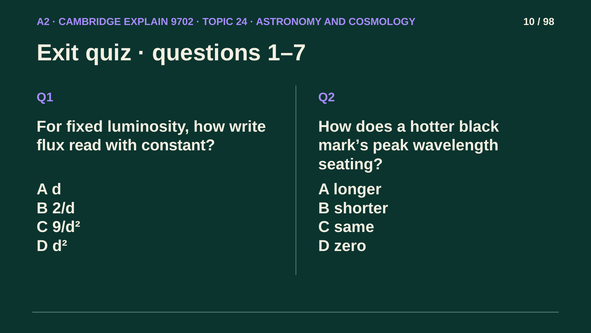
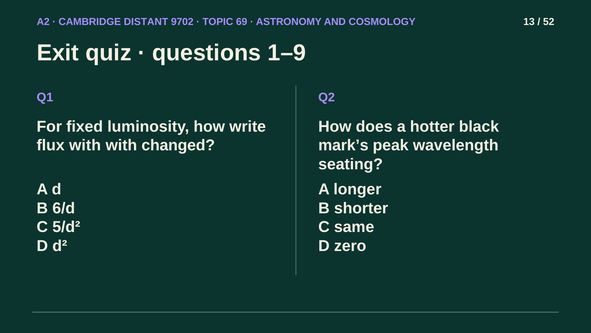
EXPLAIN: EXPLAIN -> DISTANT
24: 24 -> 69
10: 10 -> 13
98: 98 -> 52
1–7: 1–7 -> 1–9
flux read: read -> with
constant: constant -> changed
2/d: 2/d -> 6/d
9/d²: 9/d² -> 5/d²
